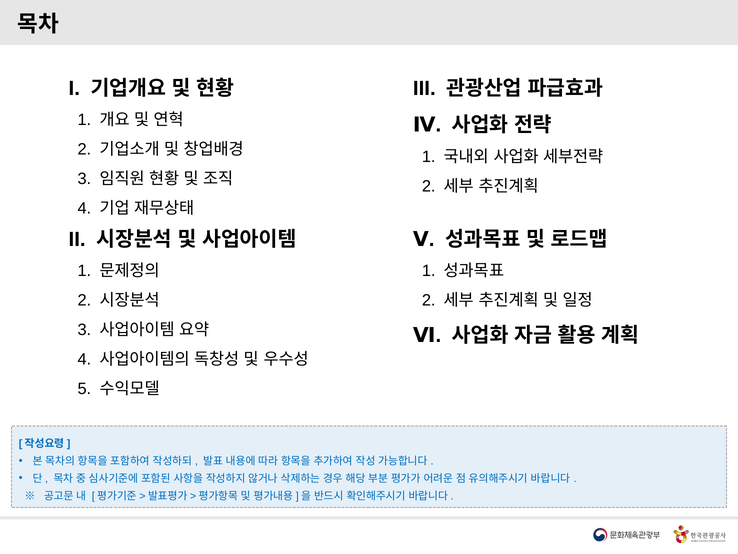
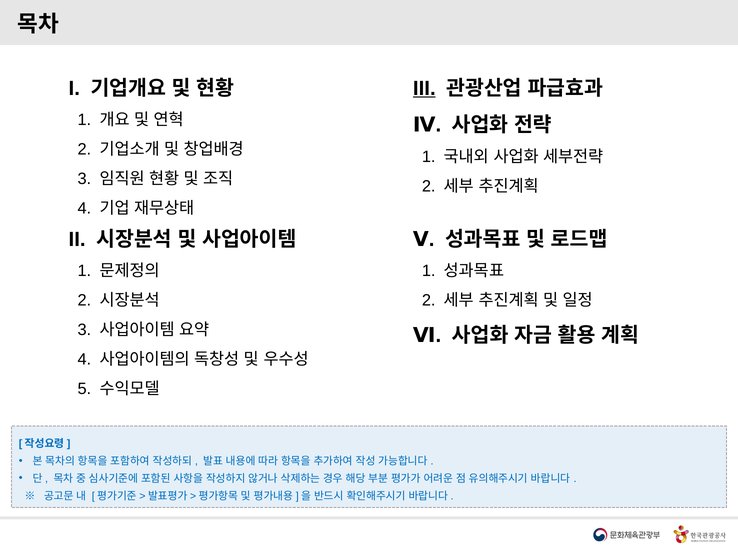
III underline: none -> present
